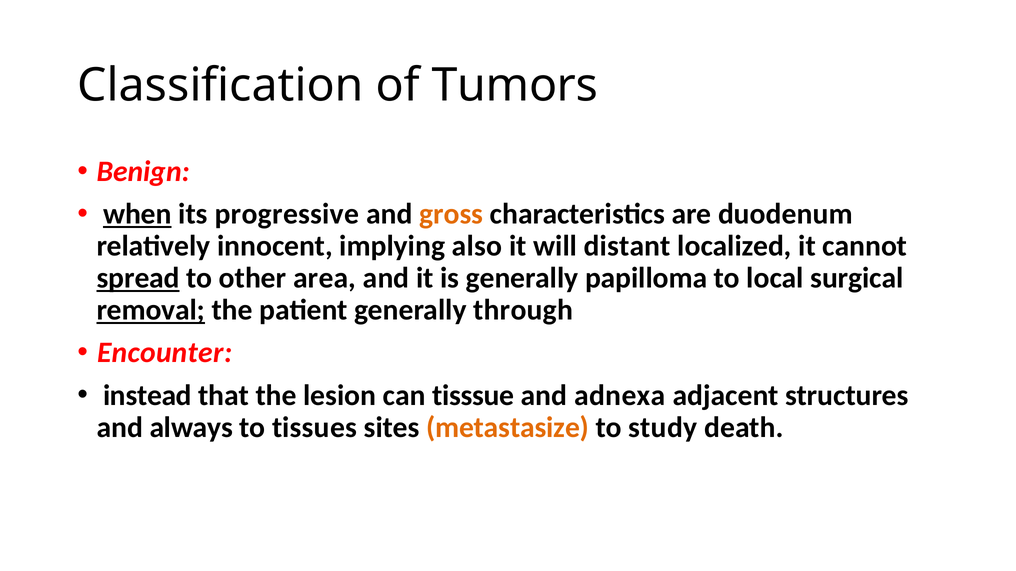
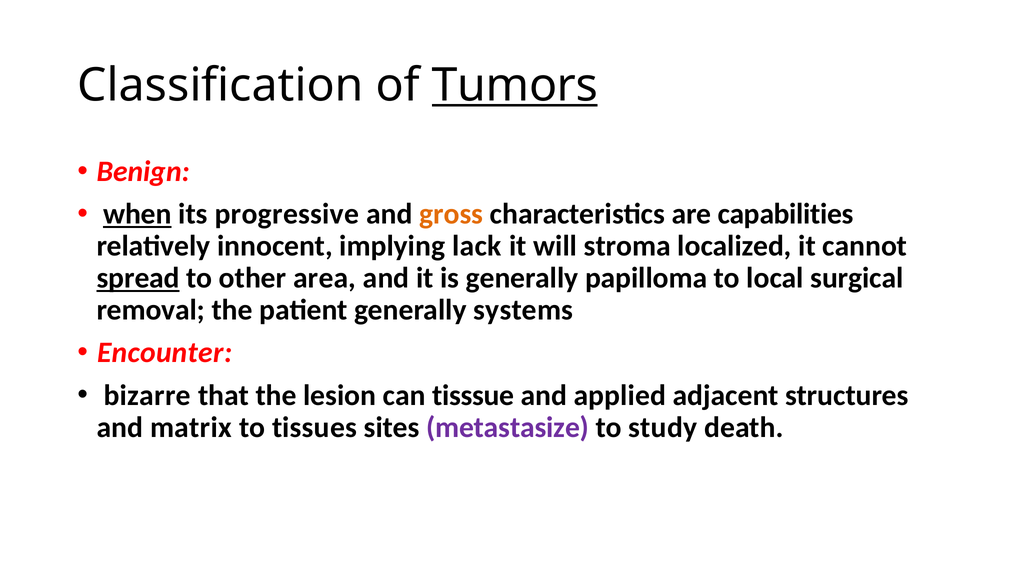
Tumors underline: none -> present
duodenum: duodenum -> capabilities
also: also -> lack
distant: distant -> stroma
removal underline: present -> none
through: through -> systems
instead: instead -> bizarre
adnexa: adnexa -> applied
always: always -> matrix
metastasize colour: orange -> purple
